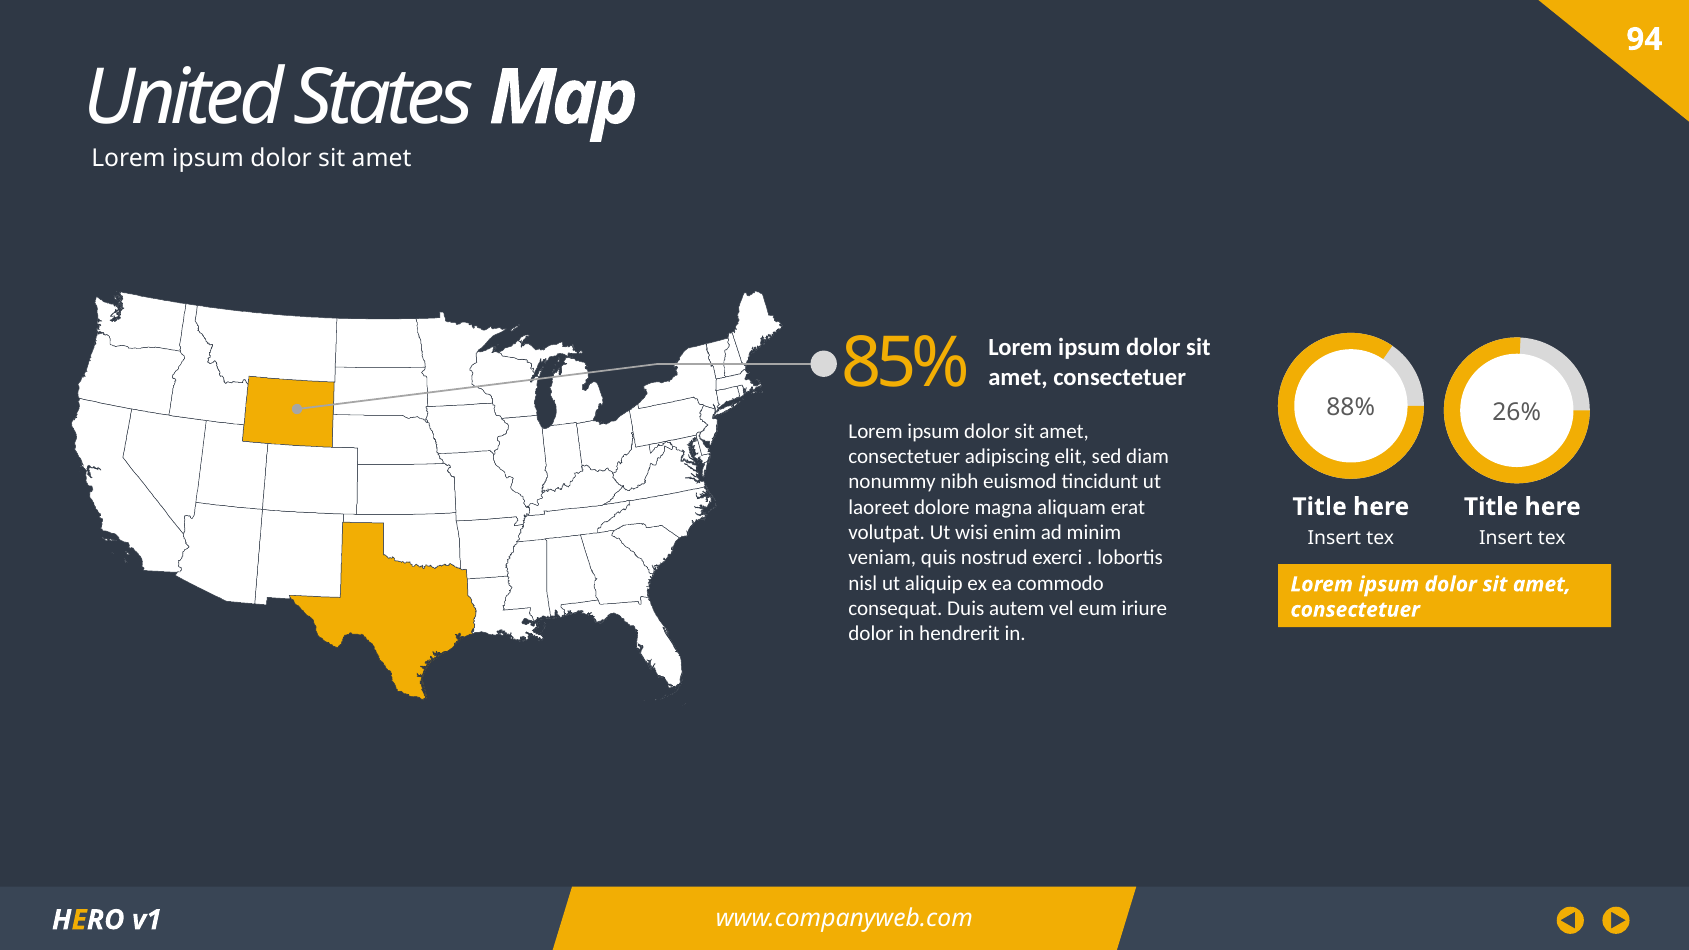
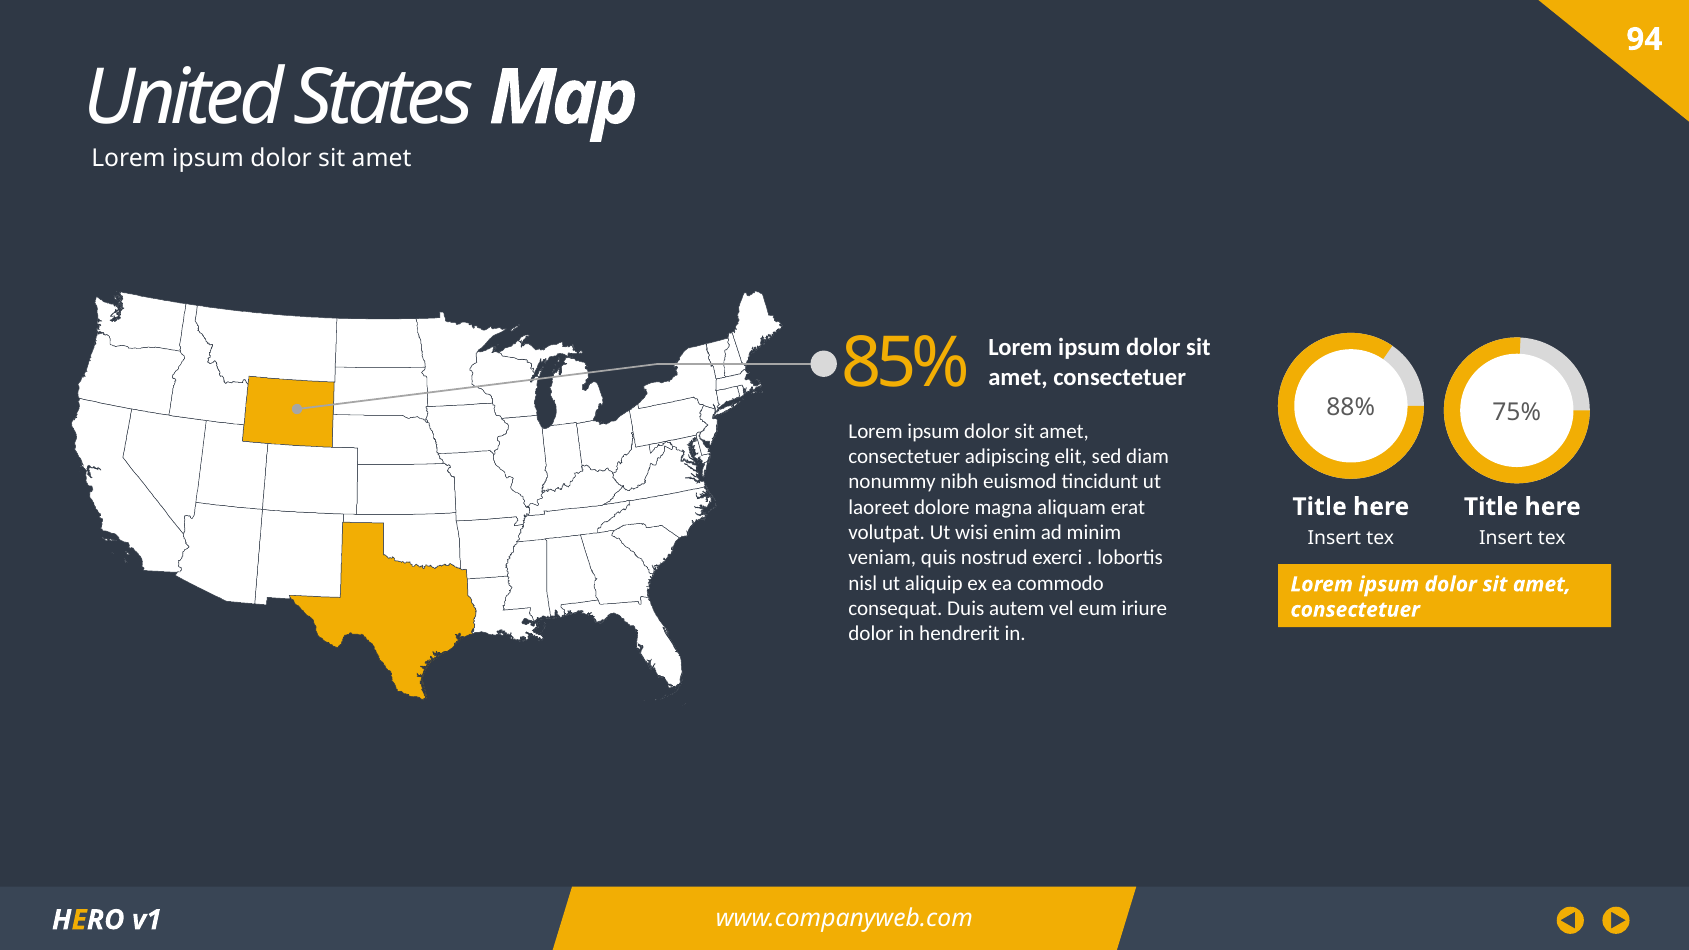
26%: 26% -> 75%
